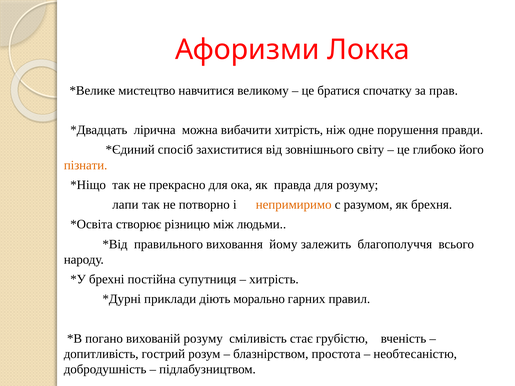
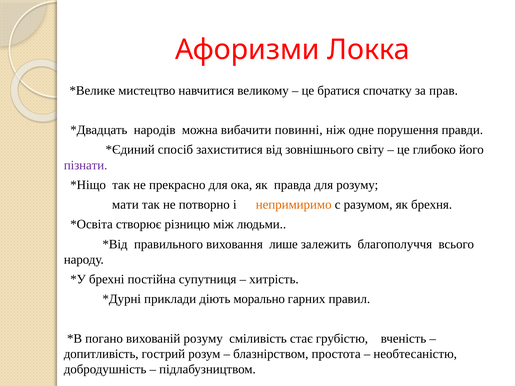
лірична: лірична -> народів
вибачити хитрість: хитрість -> повинні
пізнати colour: orange -> purple
лапи: лапи -> мати
йому: йому -> лише
